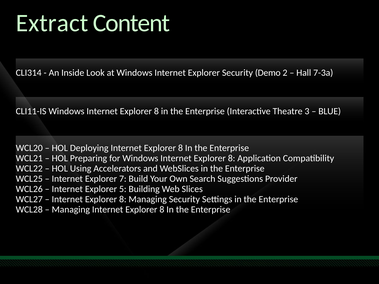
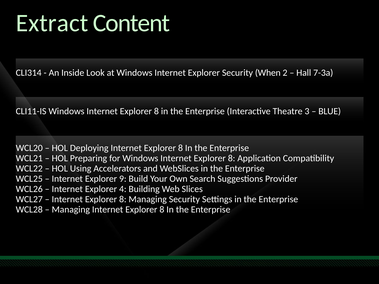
Demo: Demo -> When
7: 7 -> 9
5: 5 -> 4
